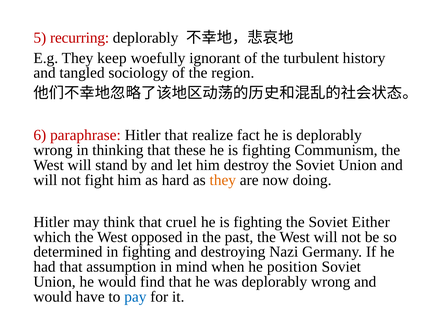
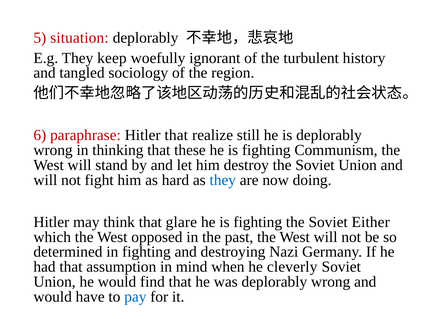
recurring: recurring -> situation
fact: fact -> still
they at (223, 180) colour: orange -> blue
cruel: cruel -> glare
position: position -> cleverly
